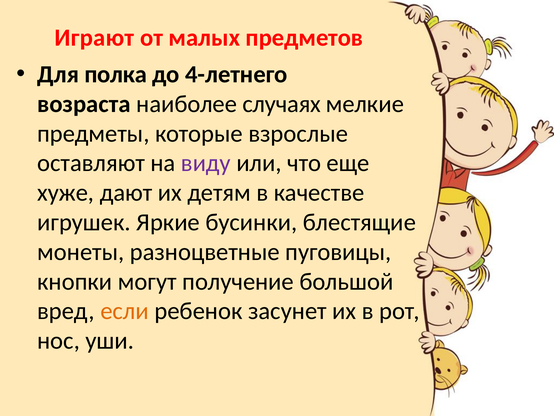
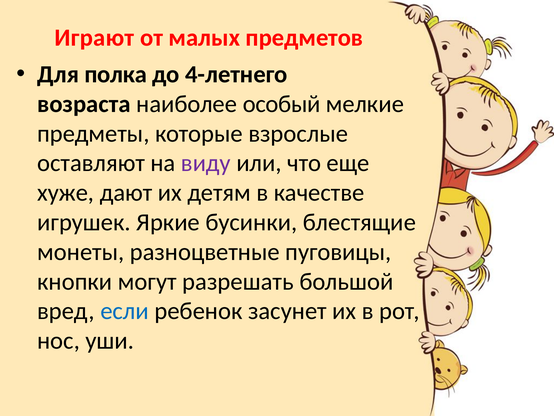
случаях: случаях -> особый
получение: получение -> разрешать
если colour: orange -> blue
